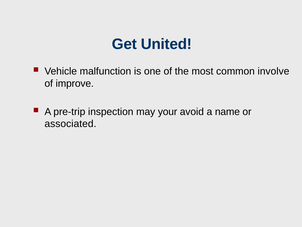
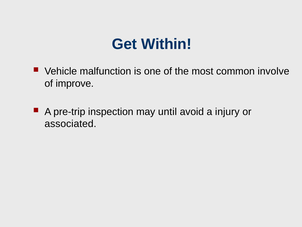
United: United -> Within
your: your -> until
name: name -> injury
